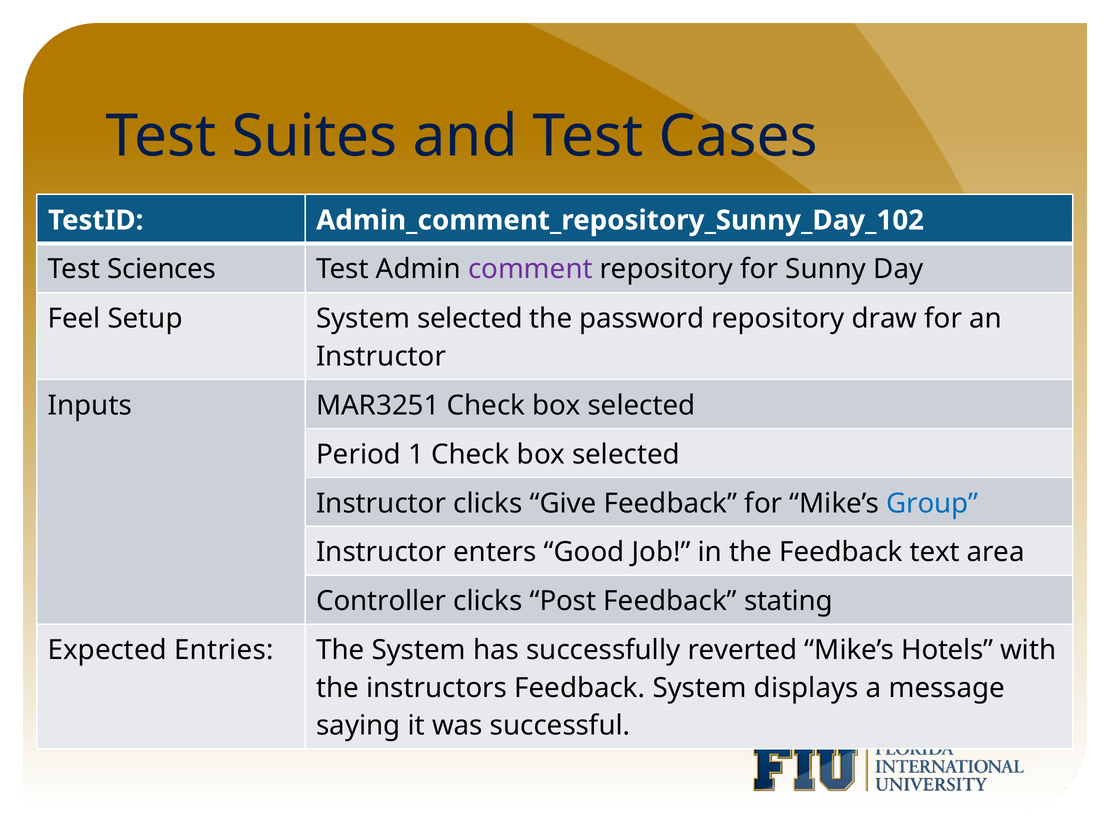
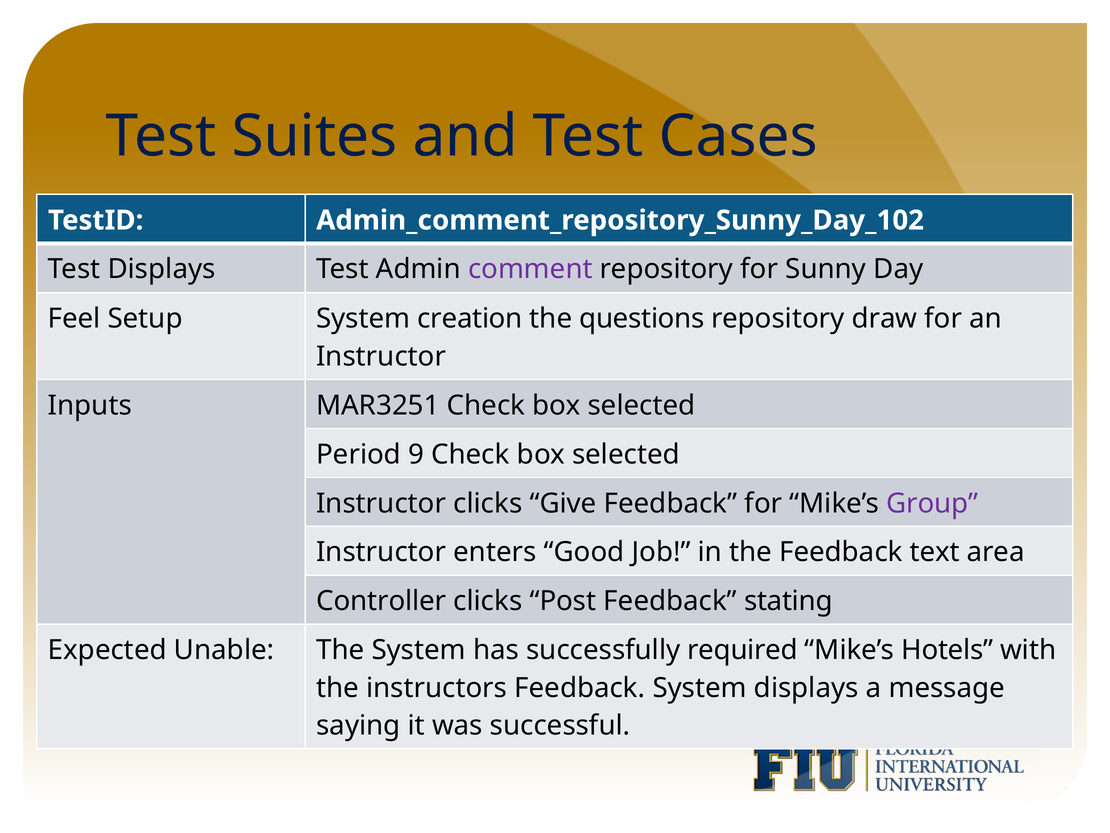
Test Sciences: Sciences -> Displays
System selected: selected -> creation
password: password -> questions
1: 1 -> 9
Group colour: blue -> purple
Entries: Entries -> Unable
reverted: reverted -> required
